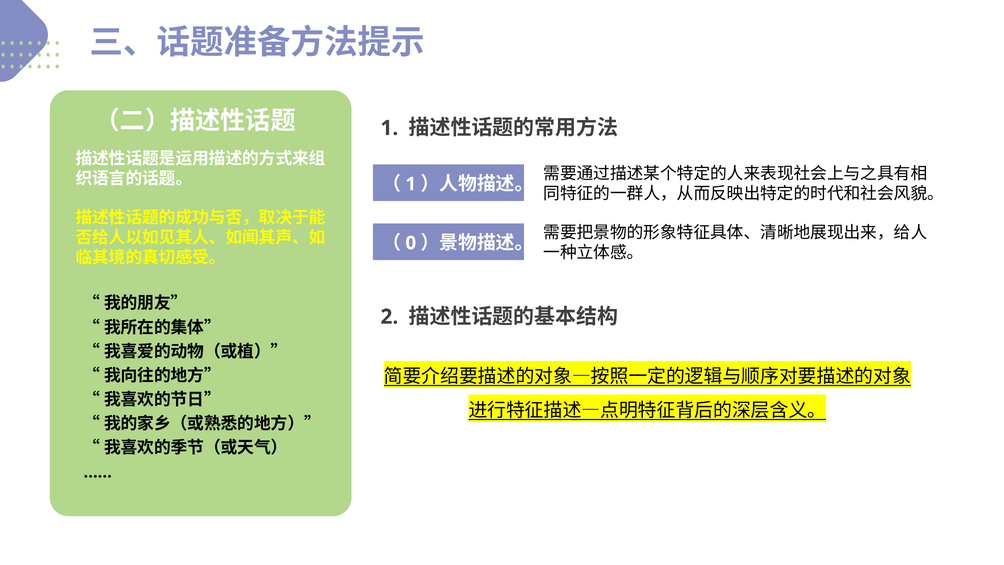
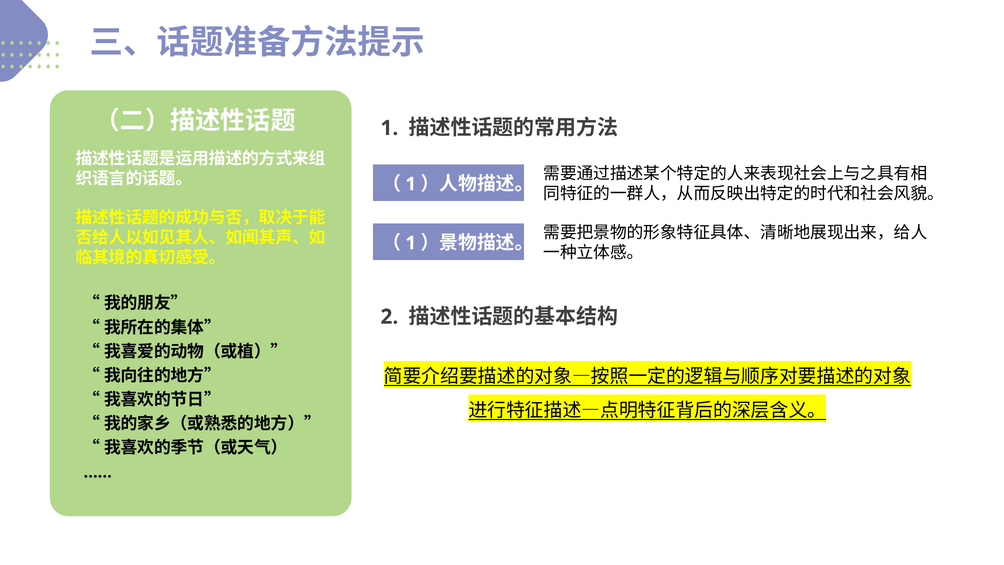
0 at (411, 243): 0 -> 1
